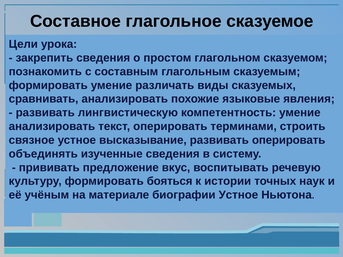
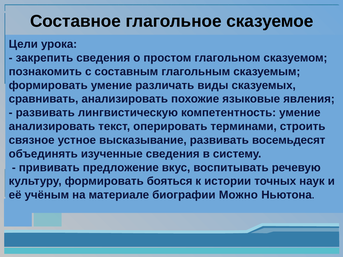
развивать оперировать: оперировать -> восемьдесят
биографии Устное: Устное -> Можно
